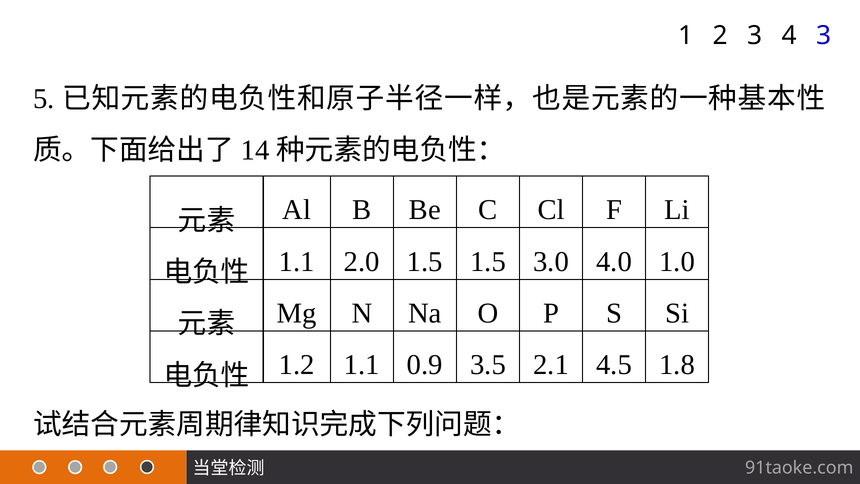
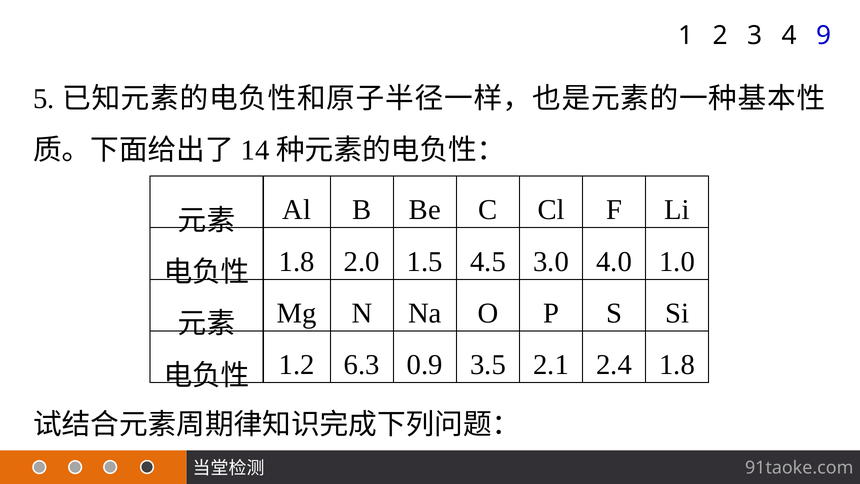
4 3: 3 -> 9
1.1 at (297, 262): 1.1 -> 1.8
1.5 1.5: 1.5 -> 4.5
1.2 1.1: 1.1 -> 6.3
4.5: 4.5 -> 2.4
